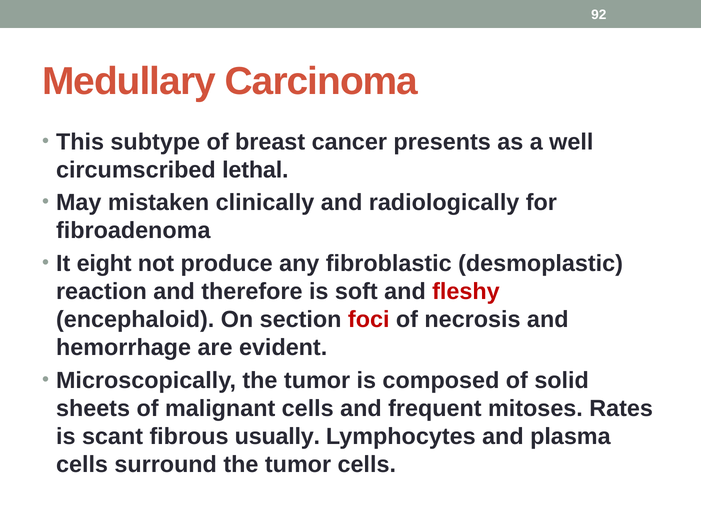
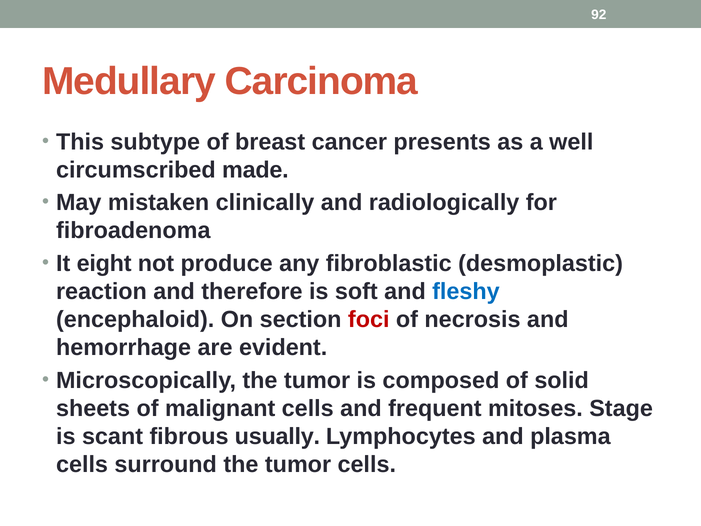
lethal: lethal -> made
fleshy colour: red -> blue
Rates: Rates -> Stage
